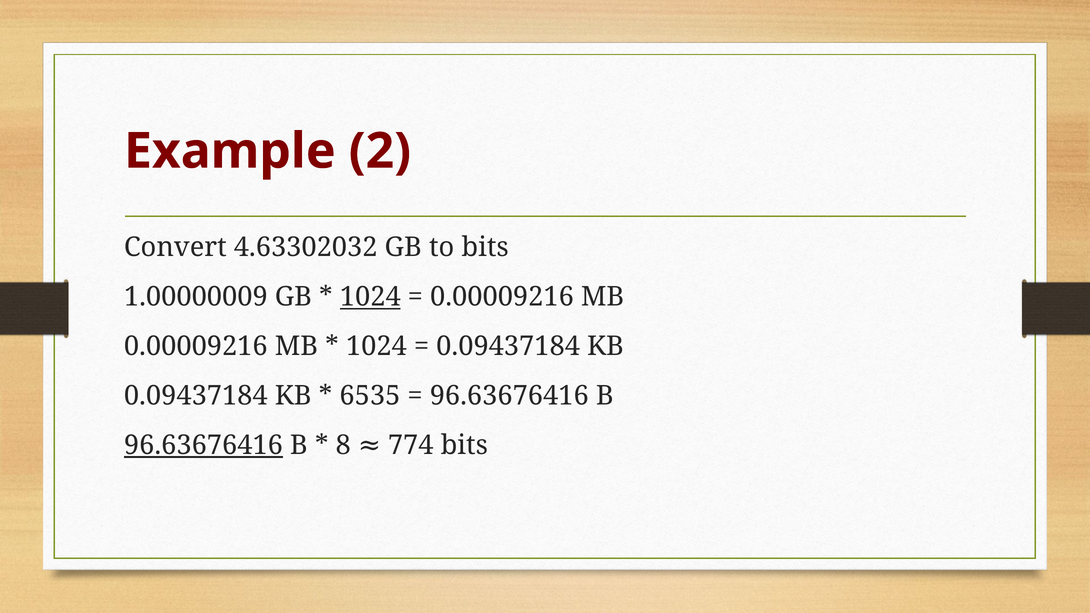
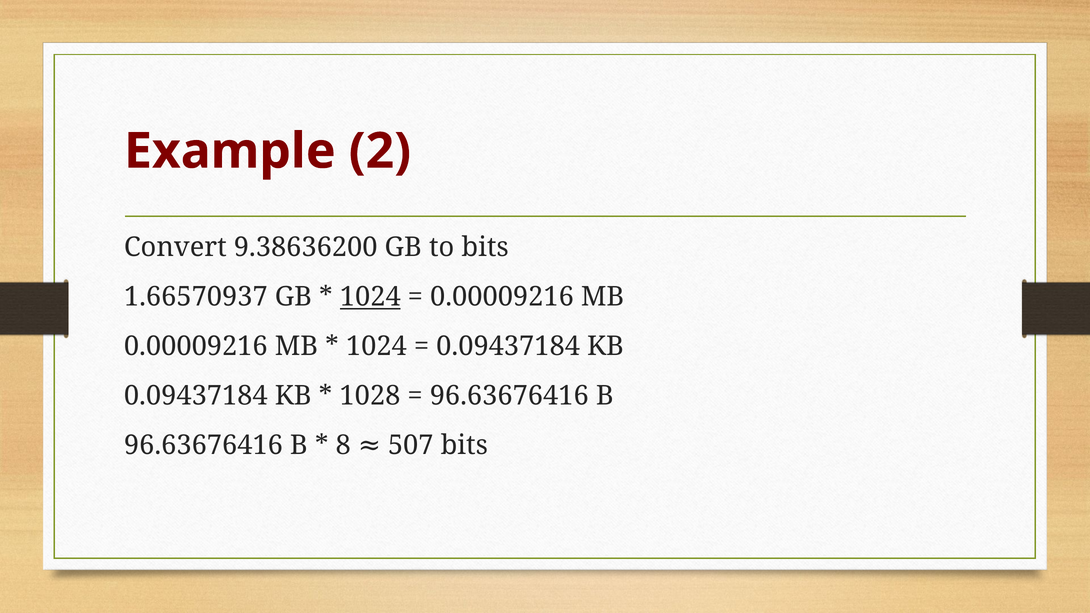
4.63302032: 4.63302032 -> 9.38636200
1.00000009: 1.00000009 -> 1.66570937
6535: 6535 -> 1028
96.63676416 at (203, 445) underline: present -> none
774: 774 -> 507
